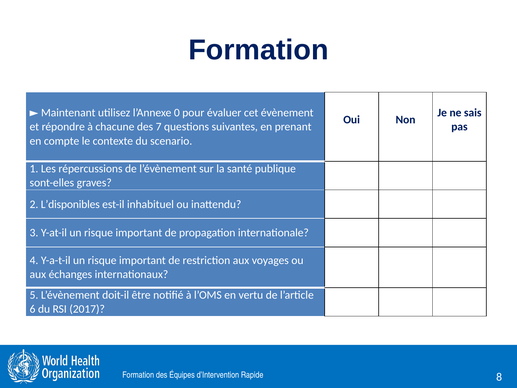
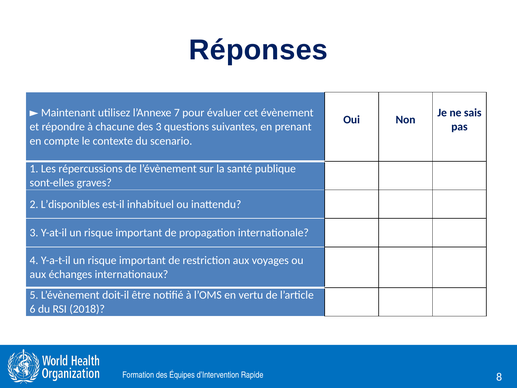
Formation at (258, 50): Formation -> Réponses
0: 0 -> 7
des 7: 7 -> 3
2017: 2017 -> 2018
